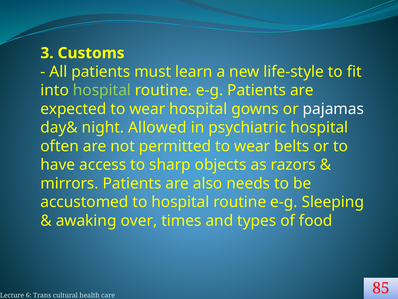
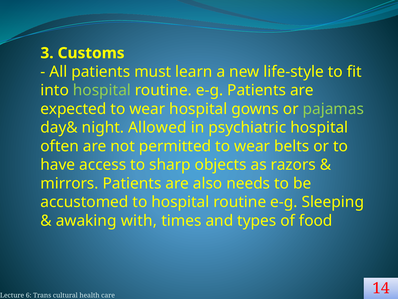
pajamas colour: white -> light green
over: over -> with
85: 85 -> 14
